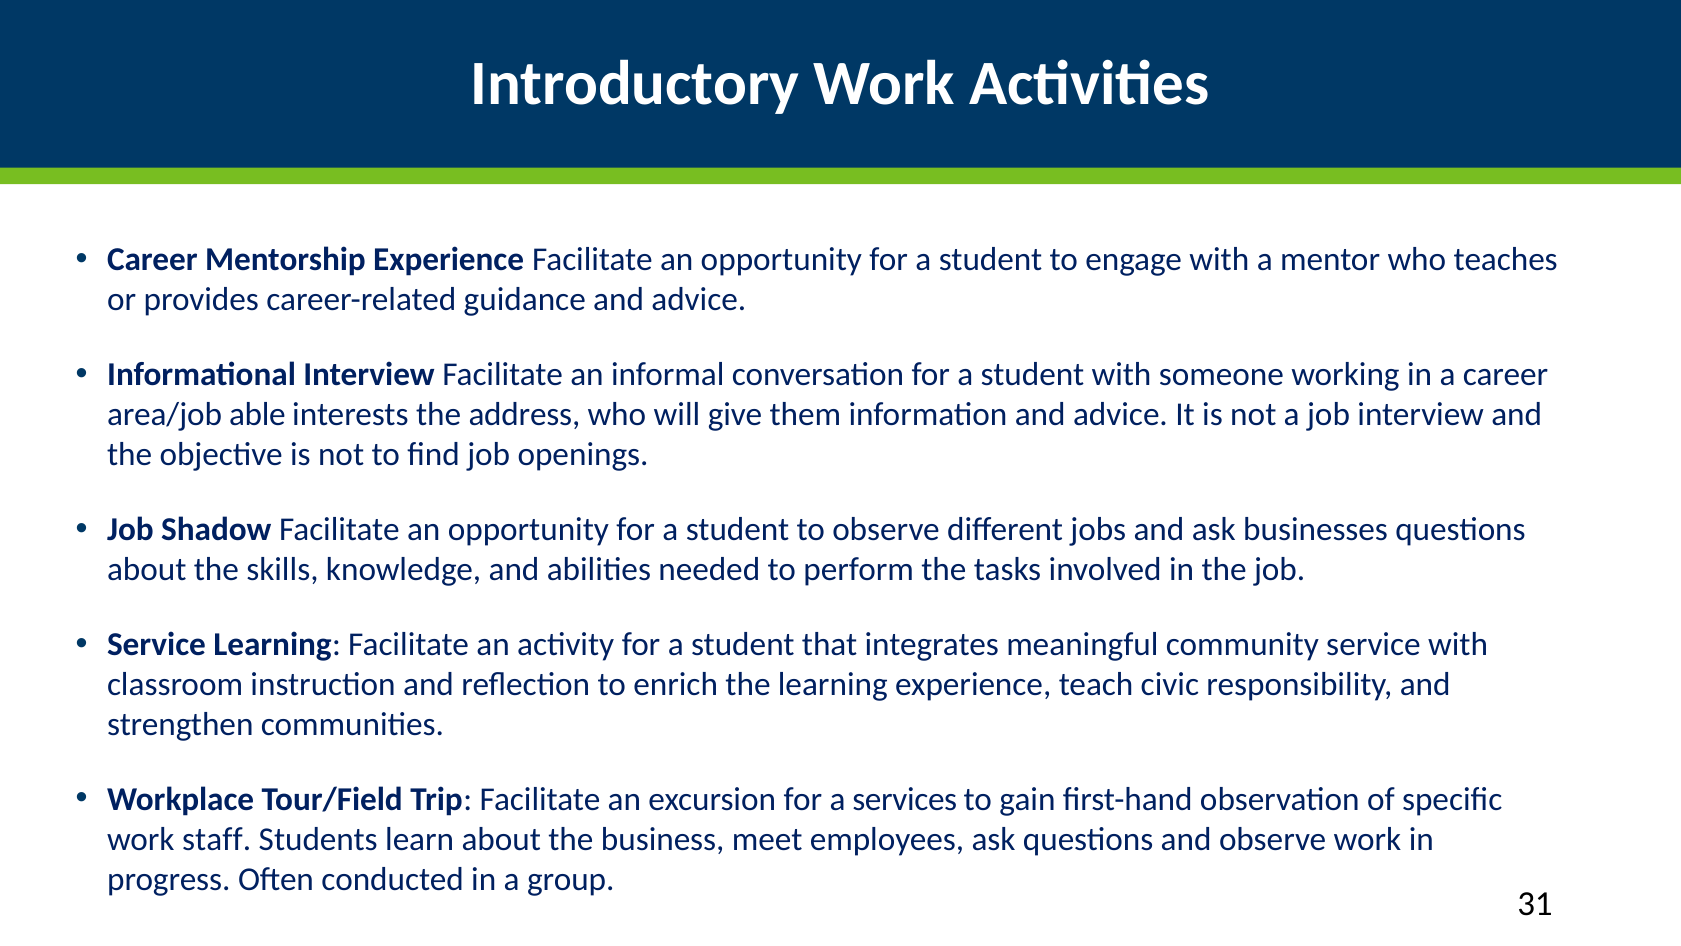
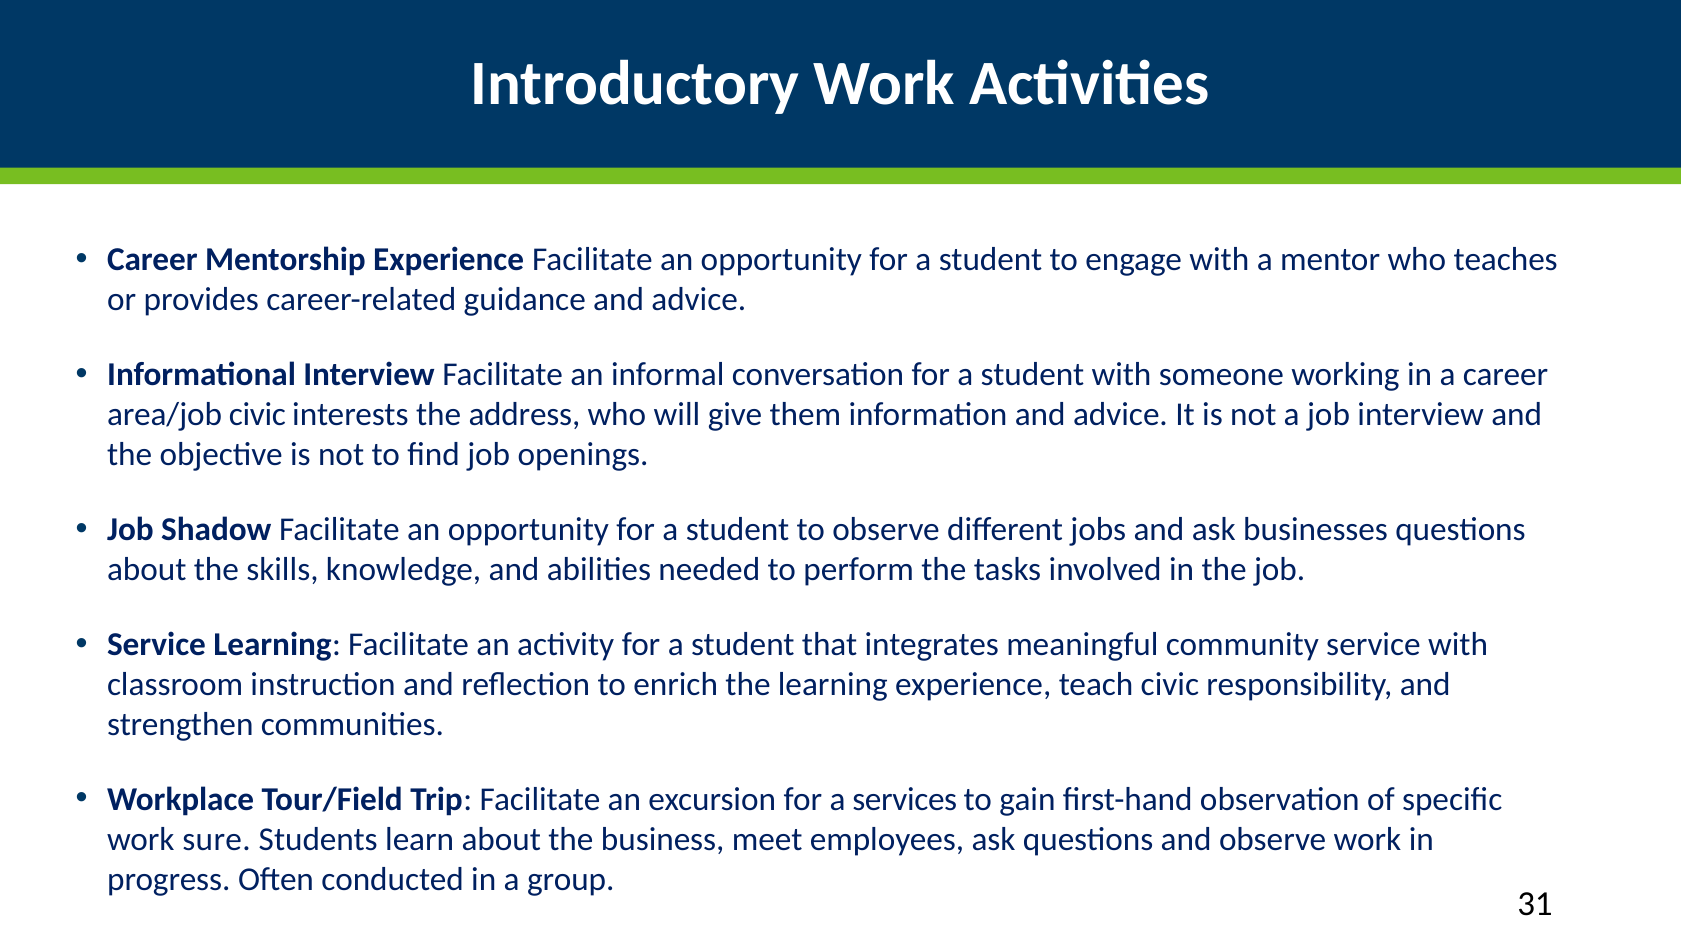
area/job able: able -> civic
staff: staff -> sure
